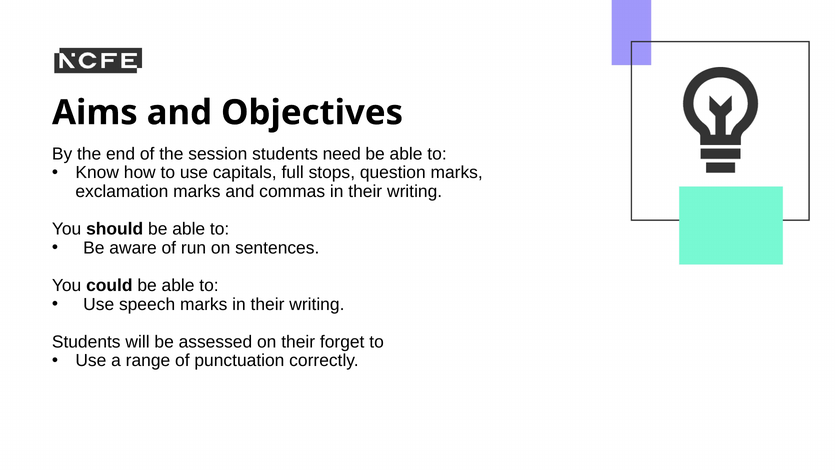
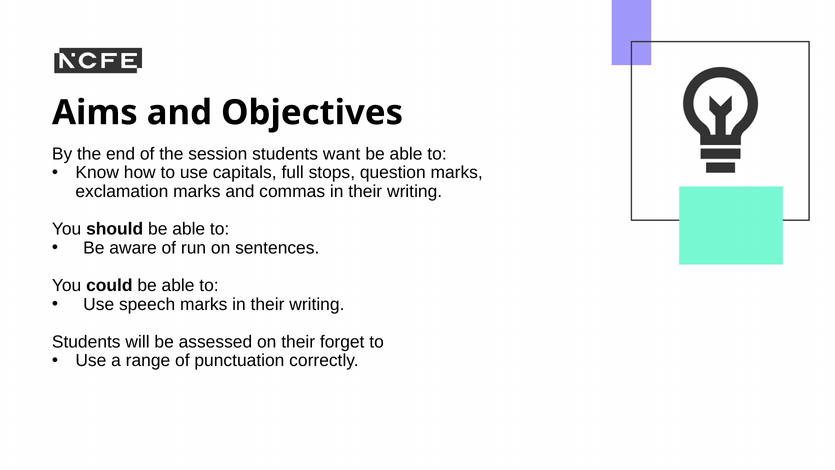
need: need -> want
